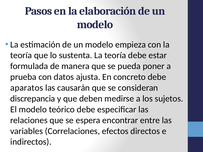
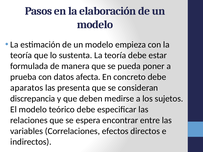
ajusta: ajusta -> afecta
causarán: causarán -> presenta
